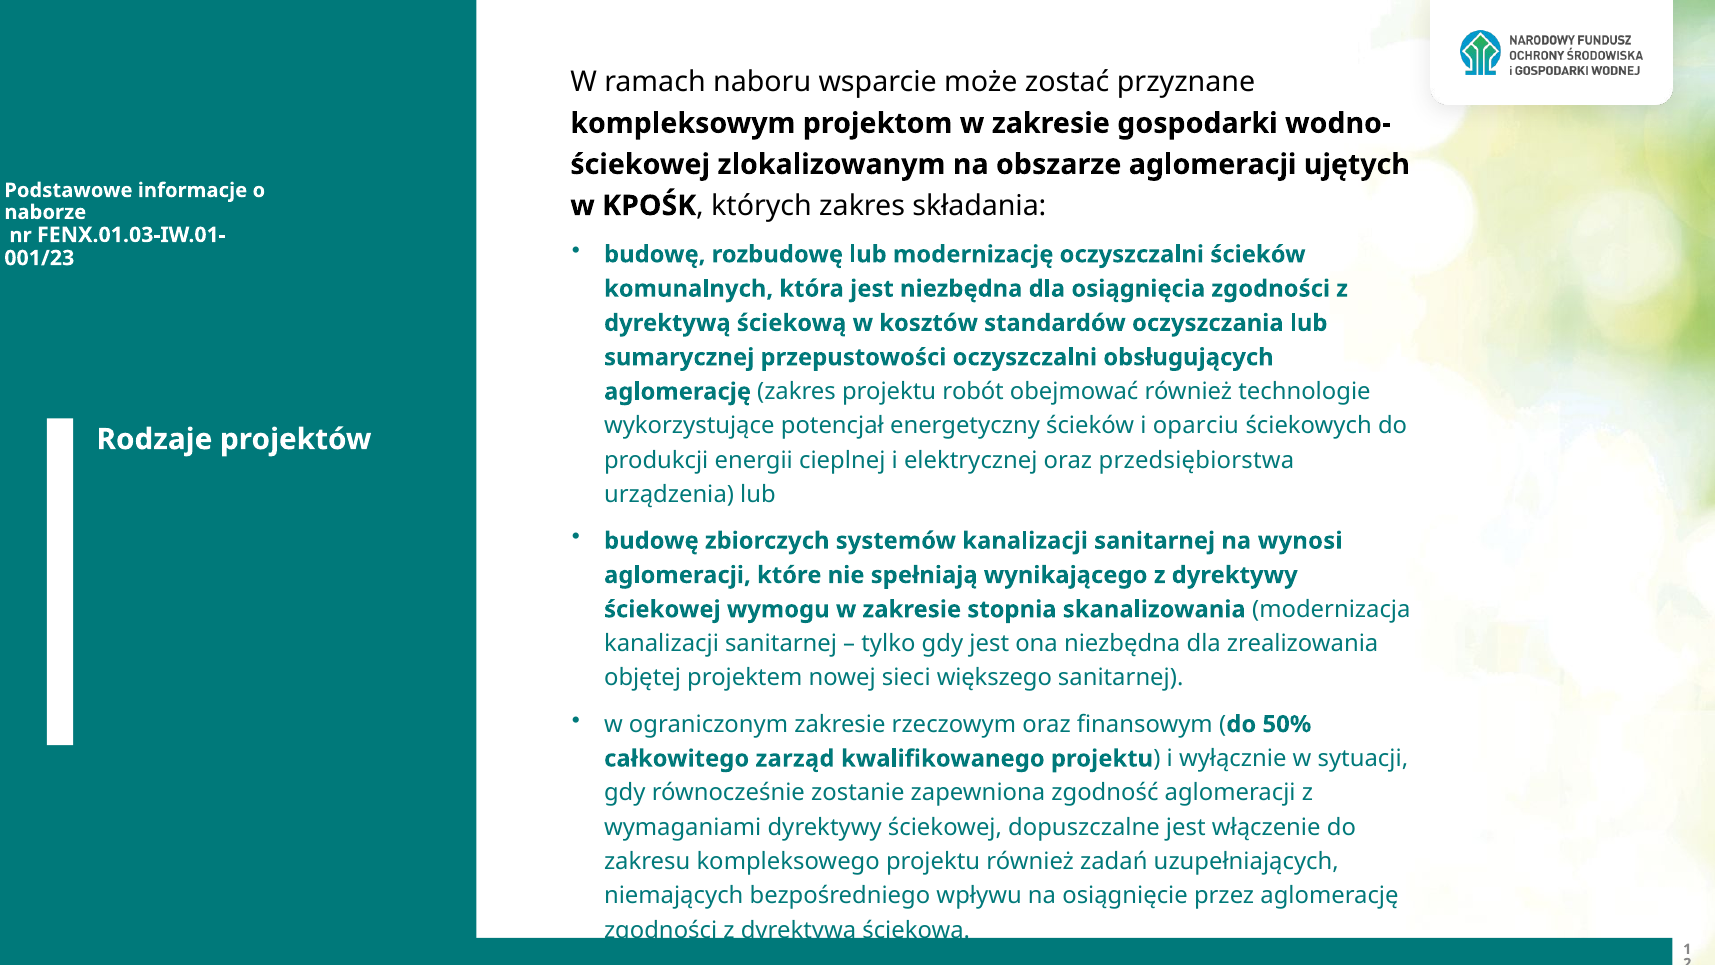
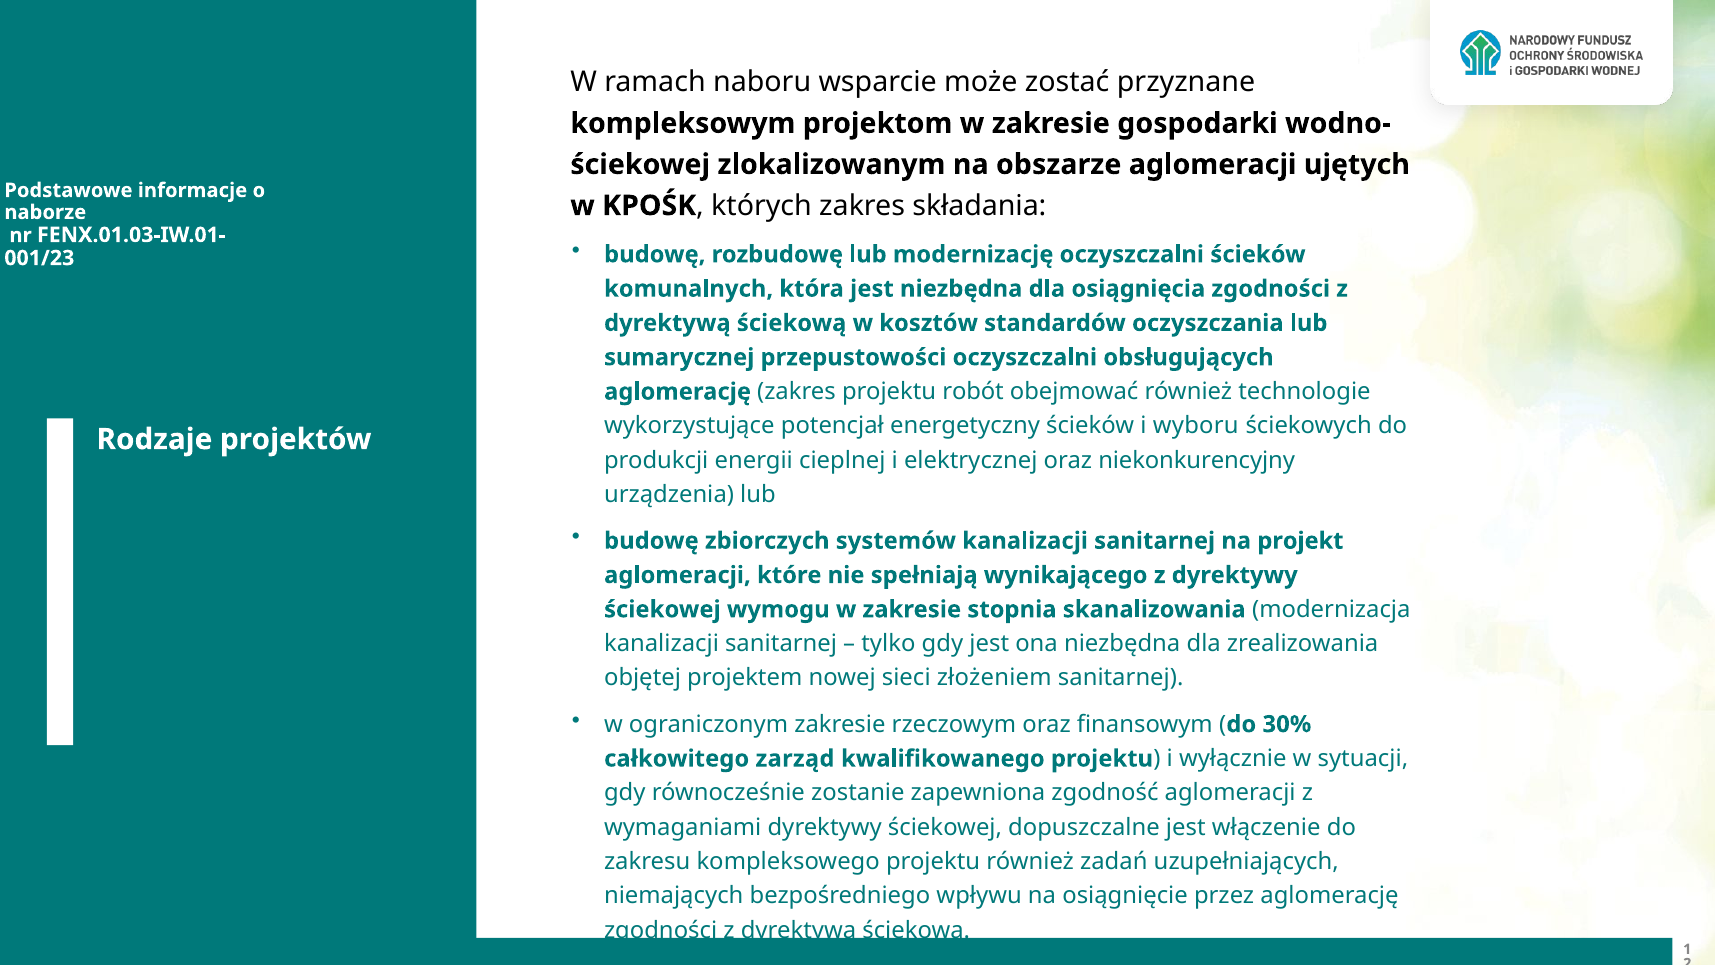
oparciu: oparciu -> wyboru
przedsiębiorstwa: przedsiębiorstwa -> niekonkurencyjny
wynosi: wynosi -> projekt
większego: większego -> złożeniem
50%: 50% -> 30%
